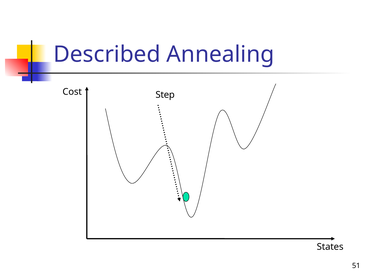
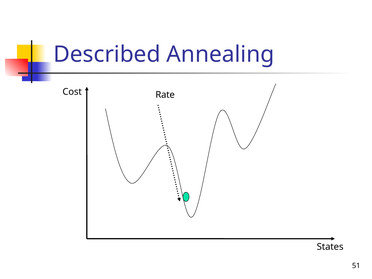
Step: Step -> Rate
